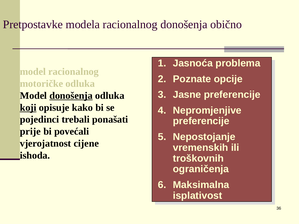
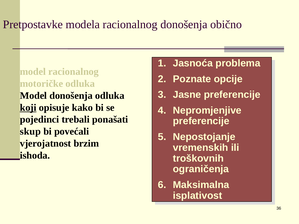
donošenja at (71, 96) underline: present -> none
prije: prije -> skup
cijene: cijene -> brzim
